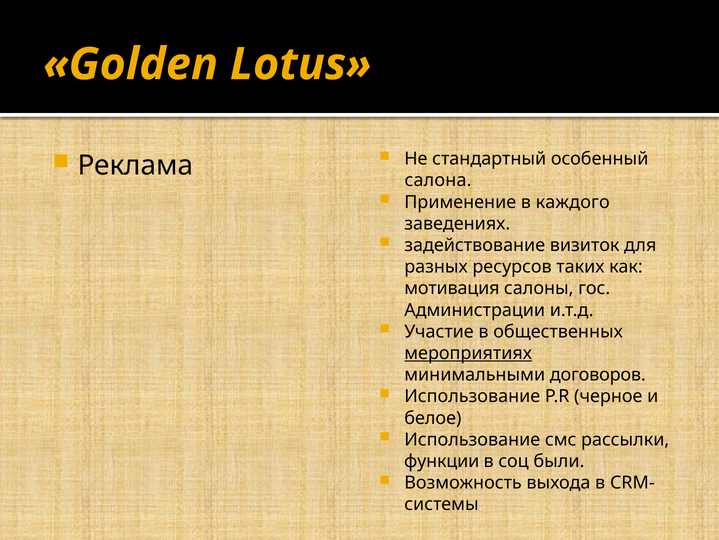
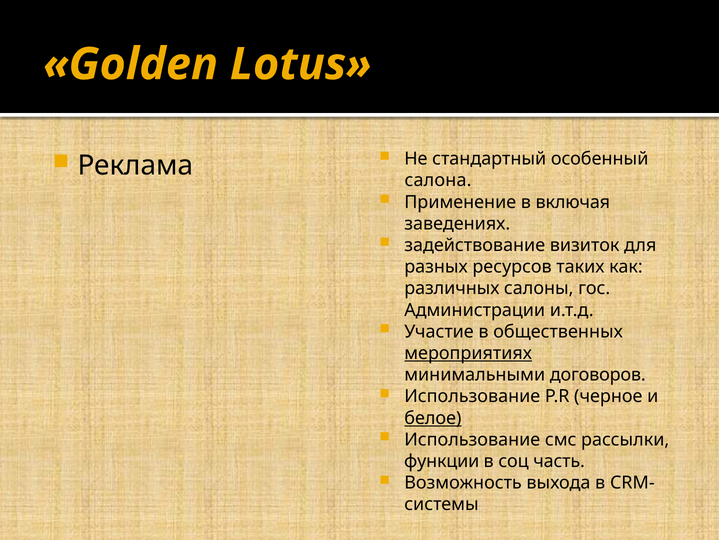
каждого: каждого -> включая
мотивация: мотивация -> различных
белое underline: none -> present
были: были -> часть
